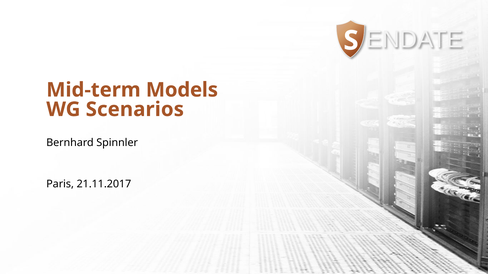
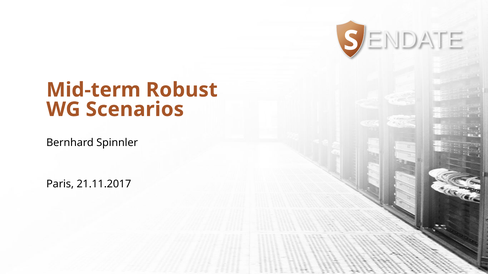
Models: Models -> Robust
